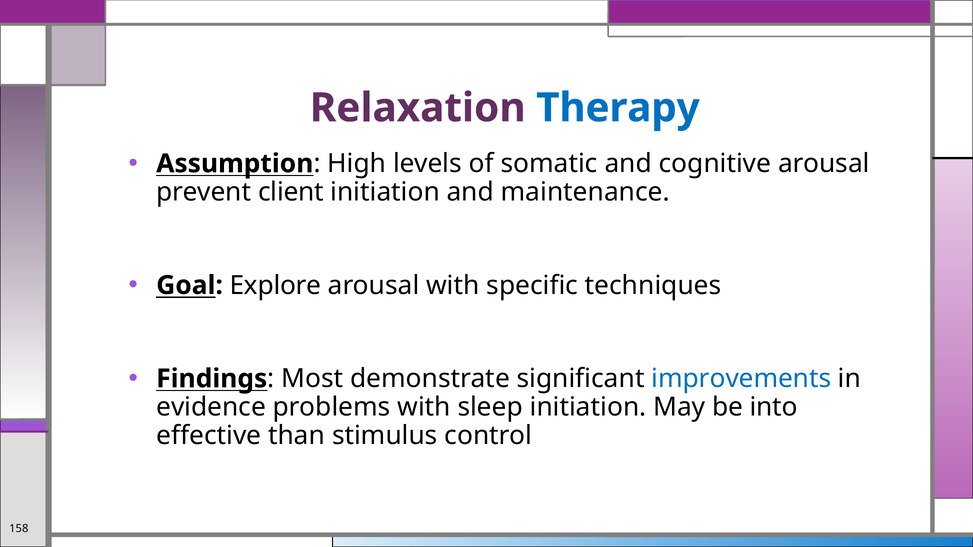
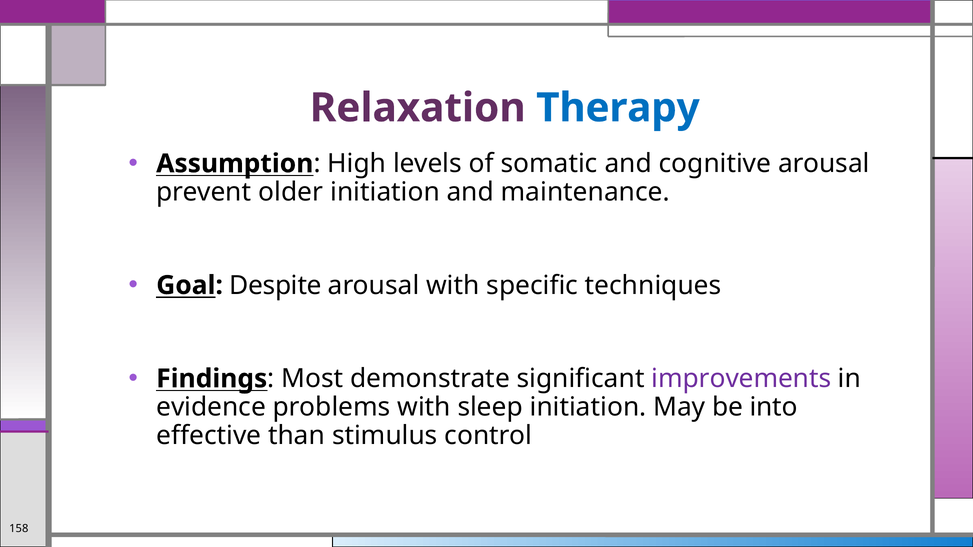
client: client -> older
Explore: Explore -> Despite
improvements colour: blue -> purple
